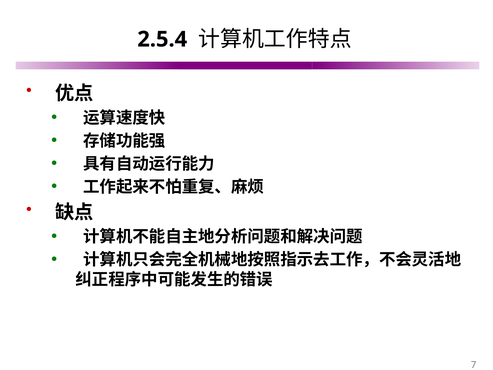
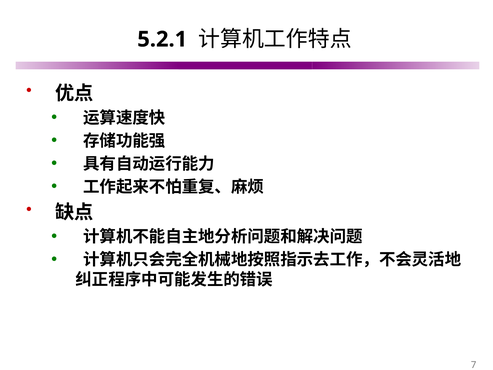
2.5.4: 2.5.4 -> 5.2.1
